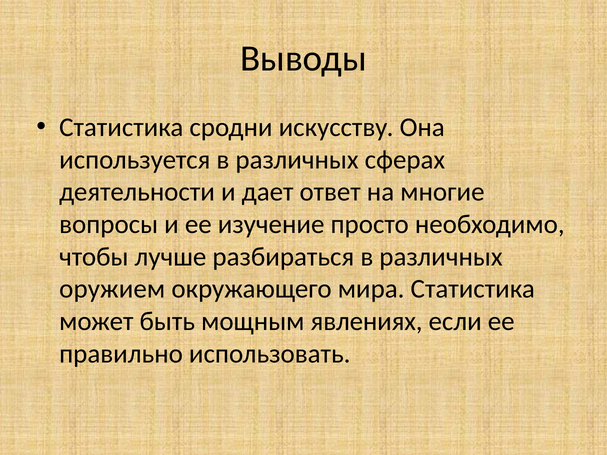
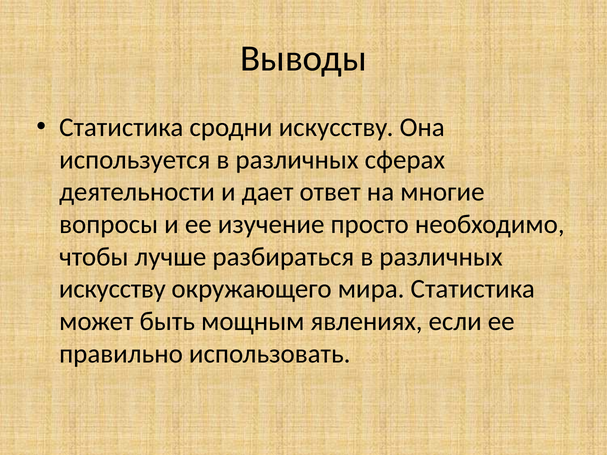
оружием at (112, 289): оружием -> искусству
